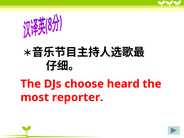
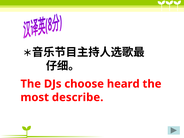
reporter: reporter -> describe
